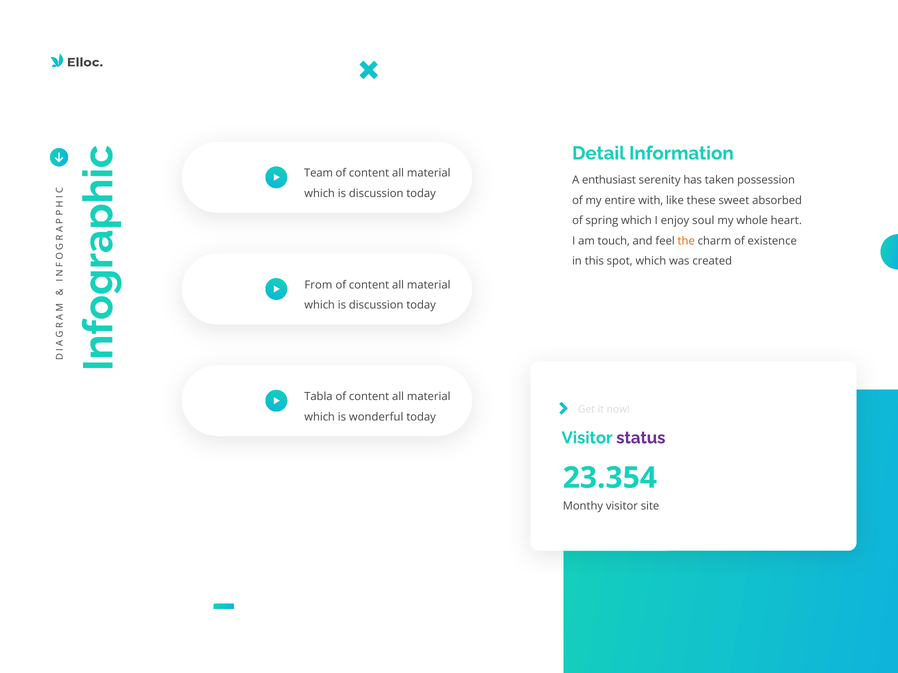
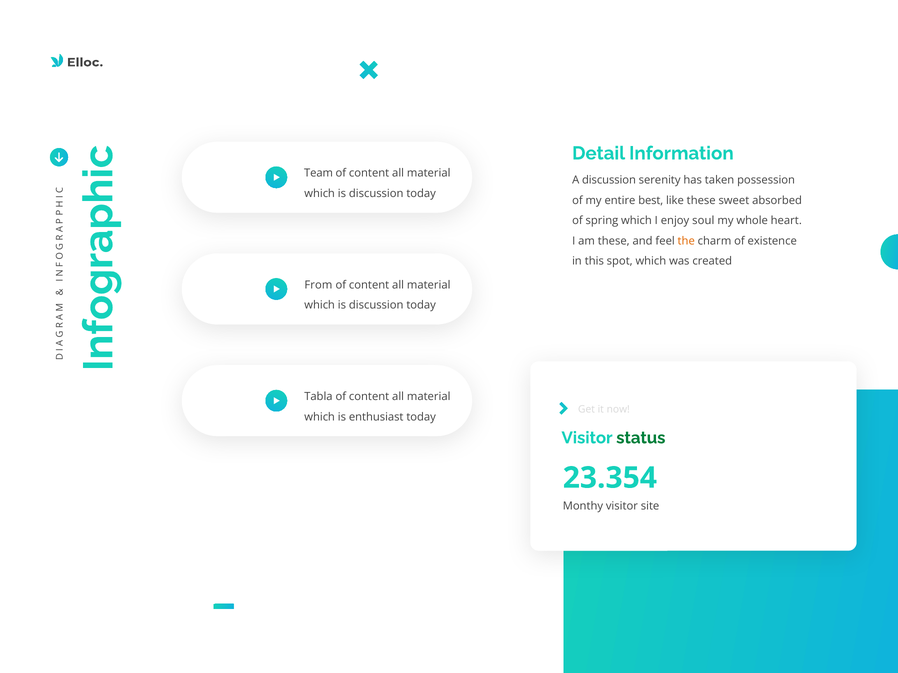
A enthusiast: enthusiast -> discussion
with: with -> best
am touch: touch -> these
wonderful: wonderful -> enthusiast
status colour: purple -> green
